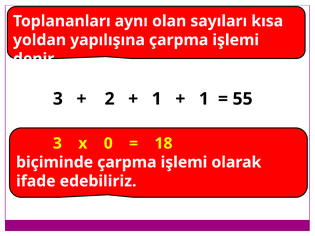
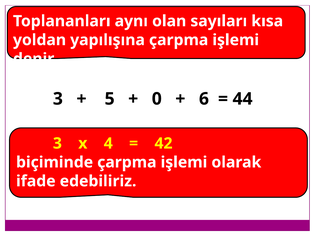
2: 2 -> 5
1 at (157, 99): 1 -> 0
1 at (204, 99): 1 -> 6
55: 55 -> 44
0: 0 -> 4
18: 18 -> 42
